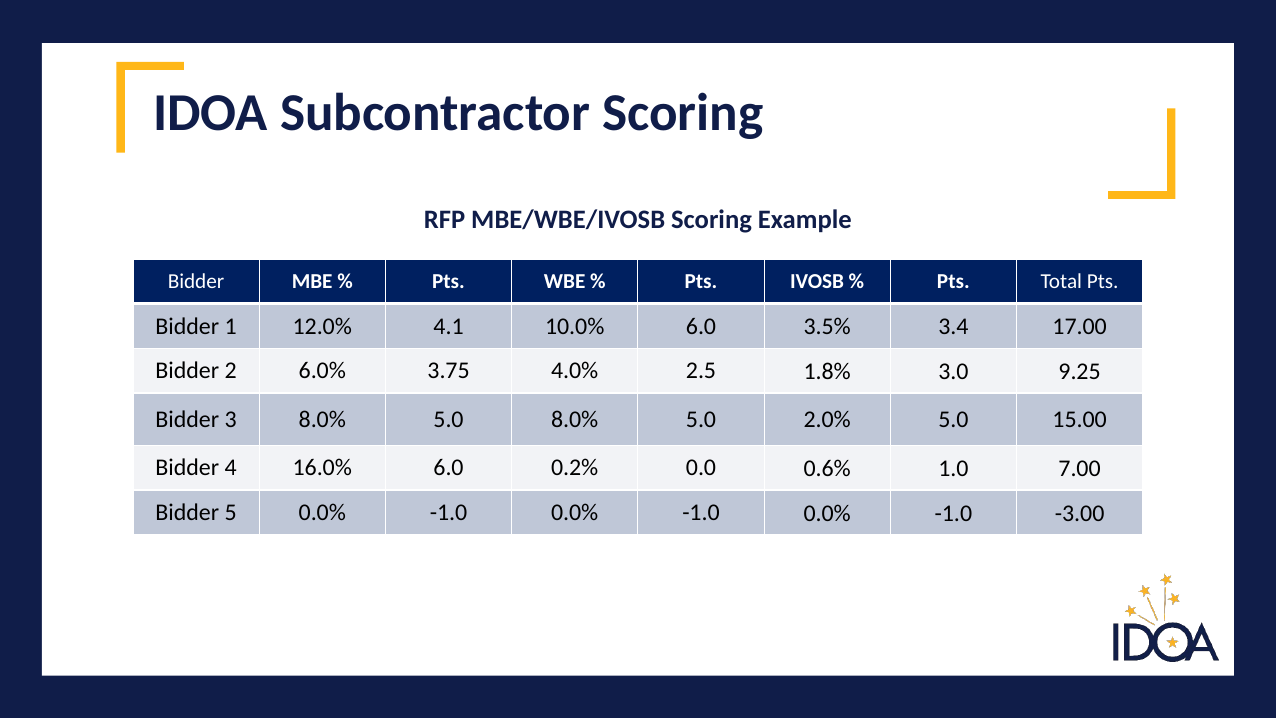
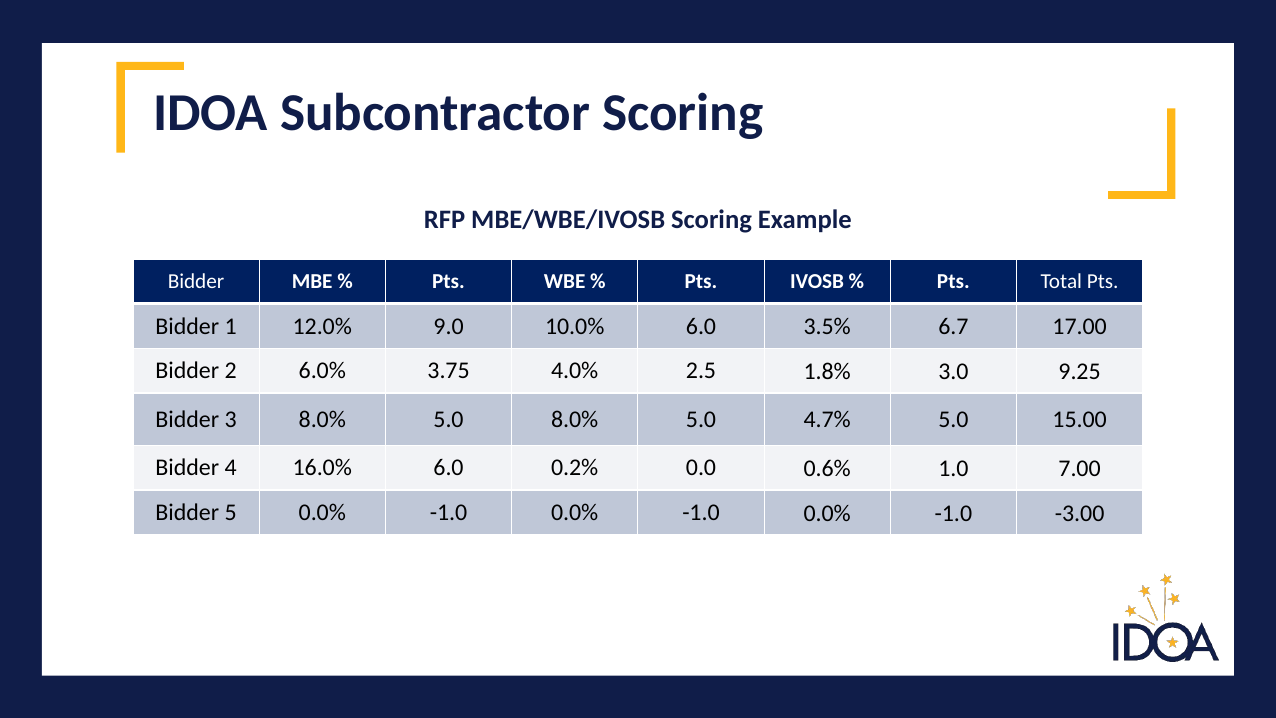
4.1: 4.1 -> 9.0
3.4: 3.4 -> 6.7
2.0%: 2.0% -> 4.7%
